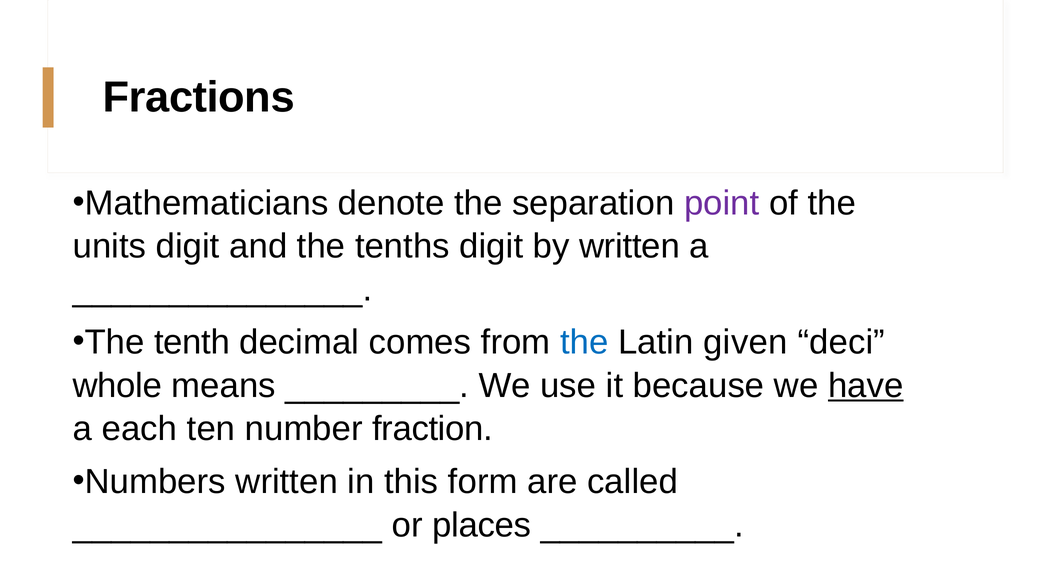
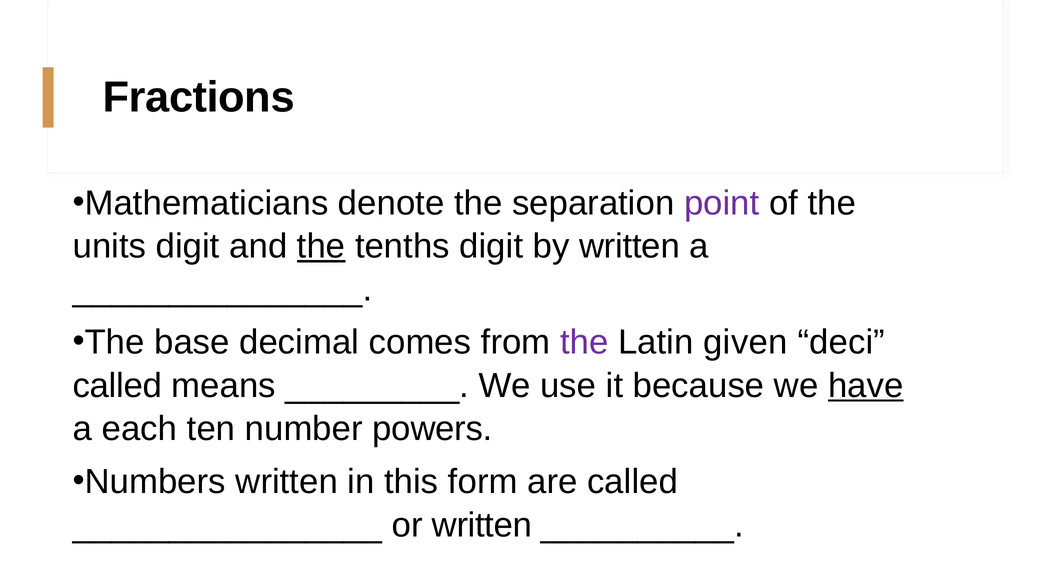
the at (321, 246) underline: none -> present
tenth: tenth -> base
the at (584, 342) colour: blue -> purple
whole at (117, 385): whole -> called
fraction: fraction -> powers
or places: places -> written
